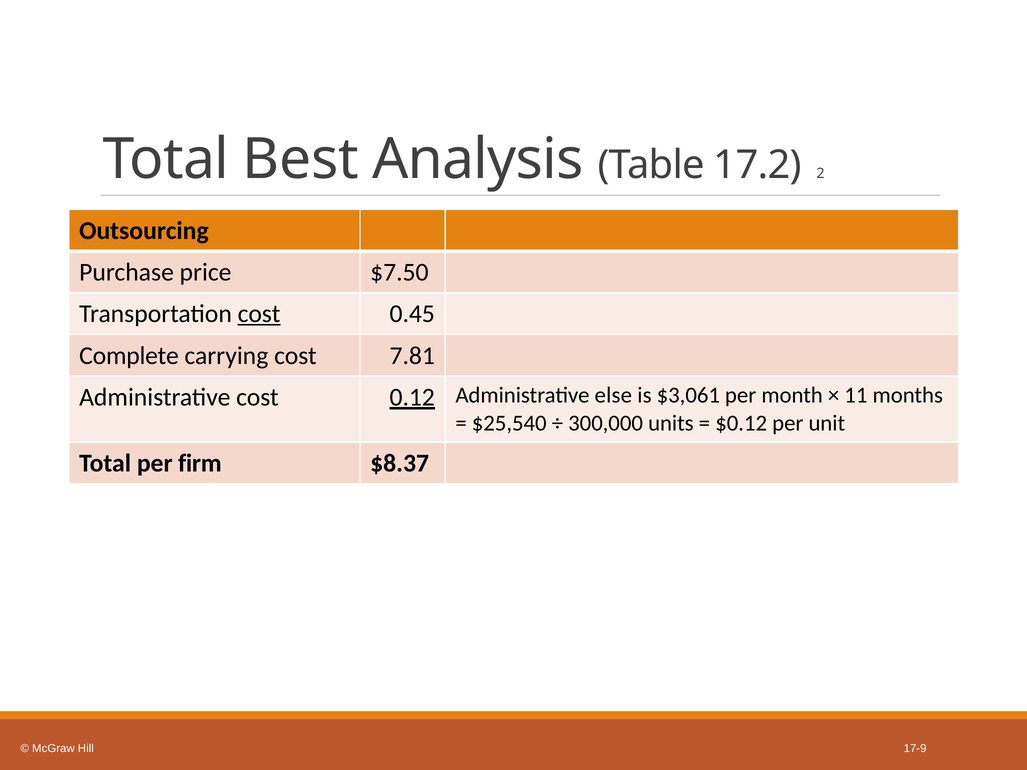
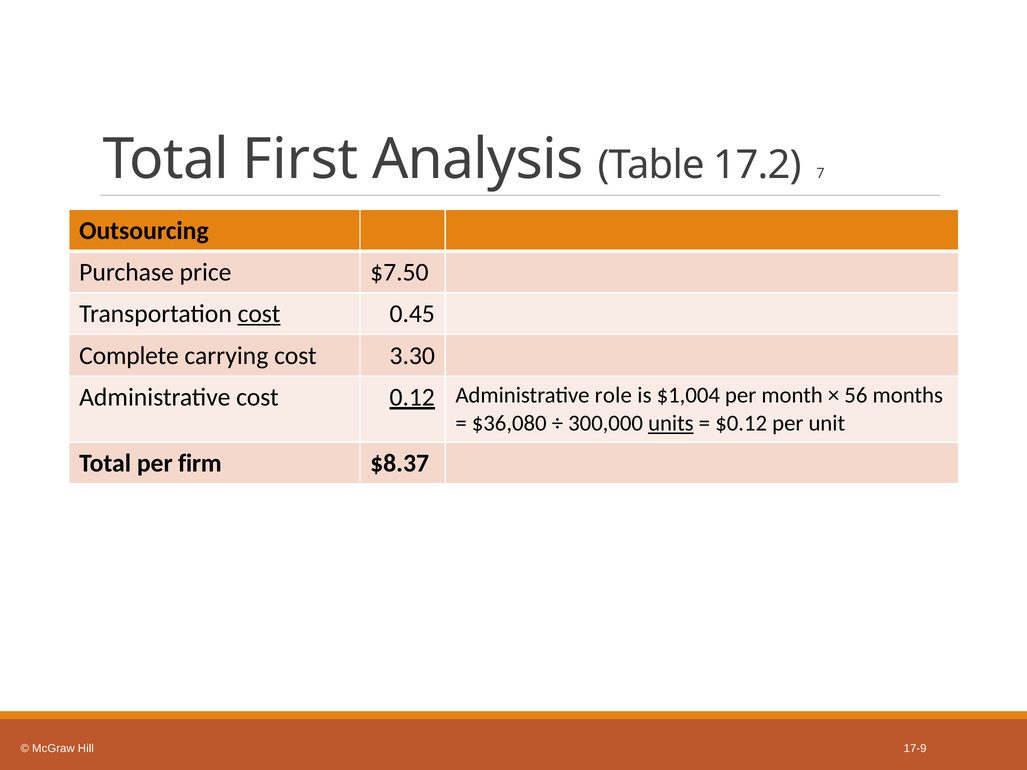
Best: Best -> First
2: 2 -> 7
7.81: 7.81 -> 3.30
else: else -> role
$3,061: $3,061 -> $1,004
11: 11 -> 56
$25,540: $25,540 -> $36,080
units underline: none -> present
